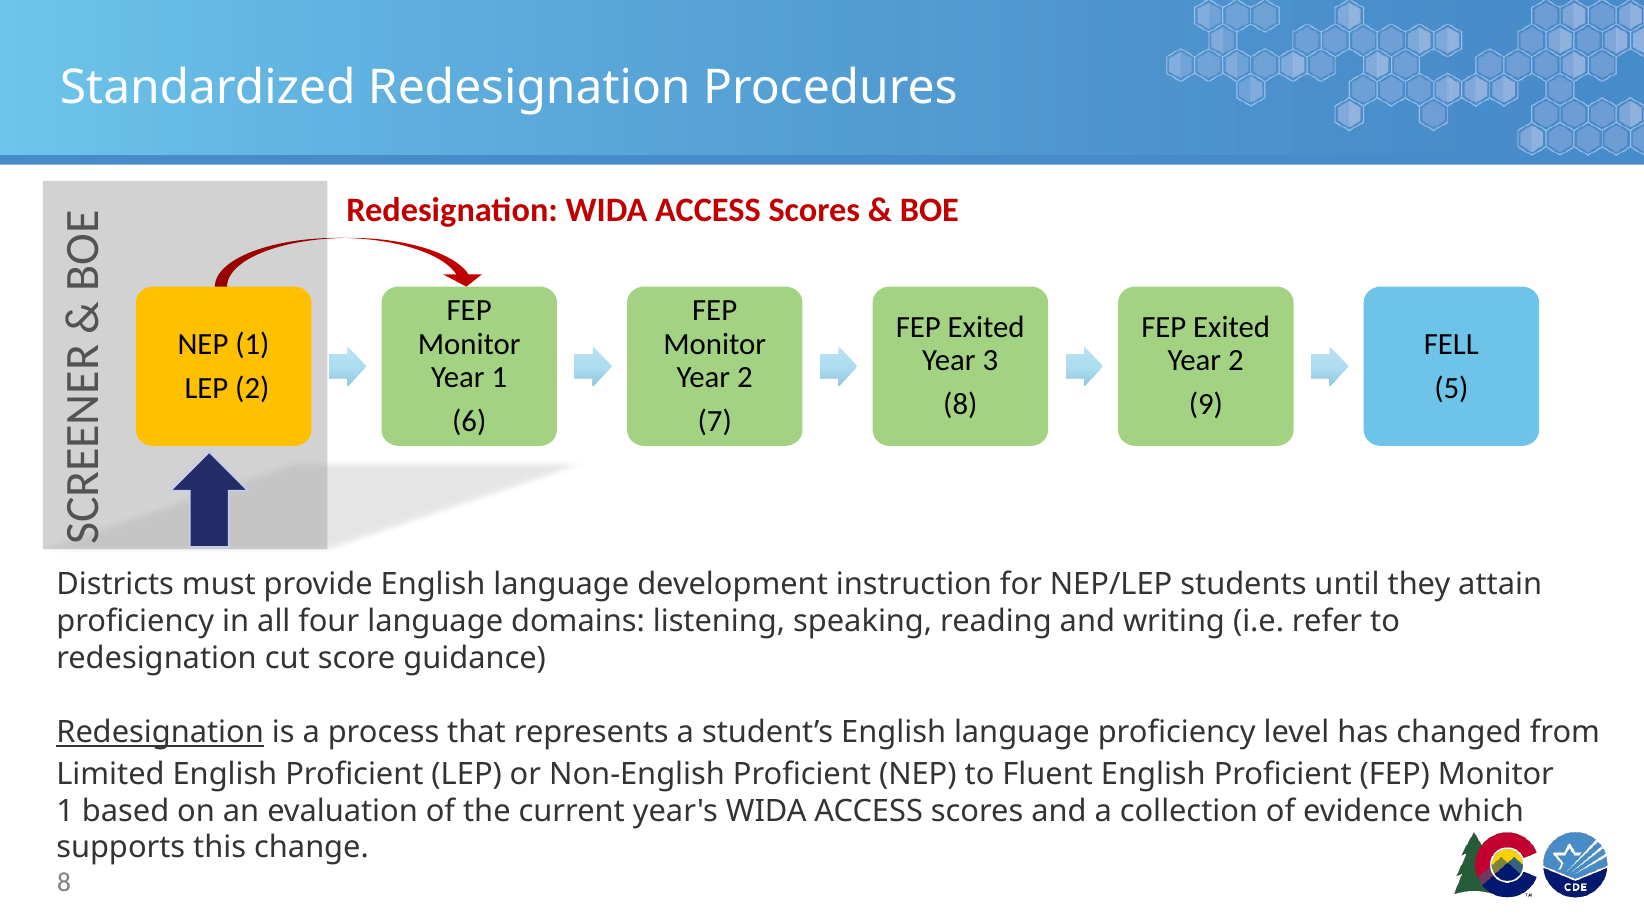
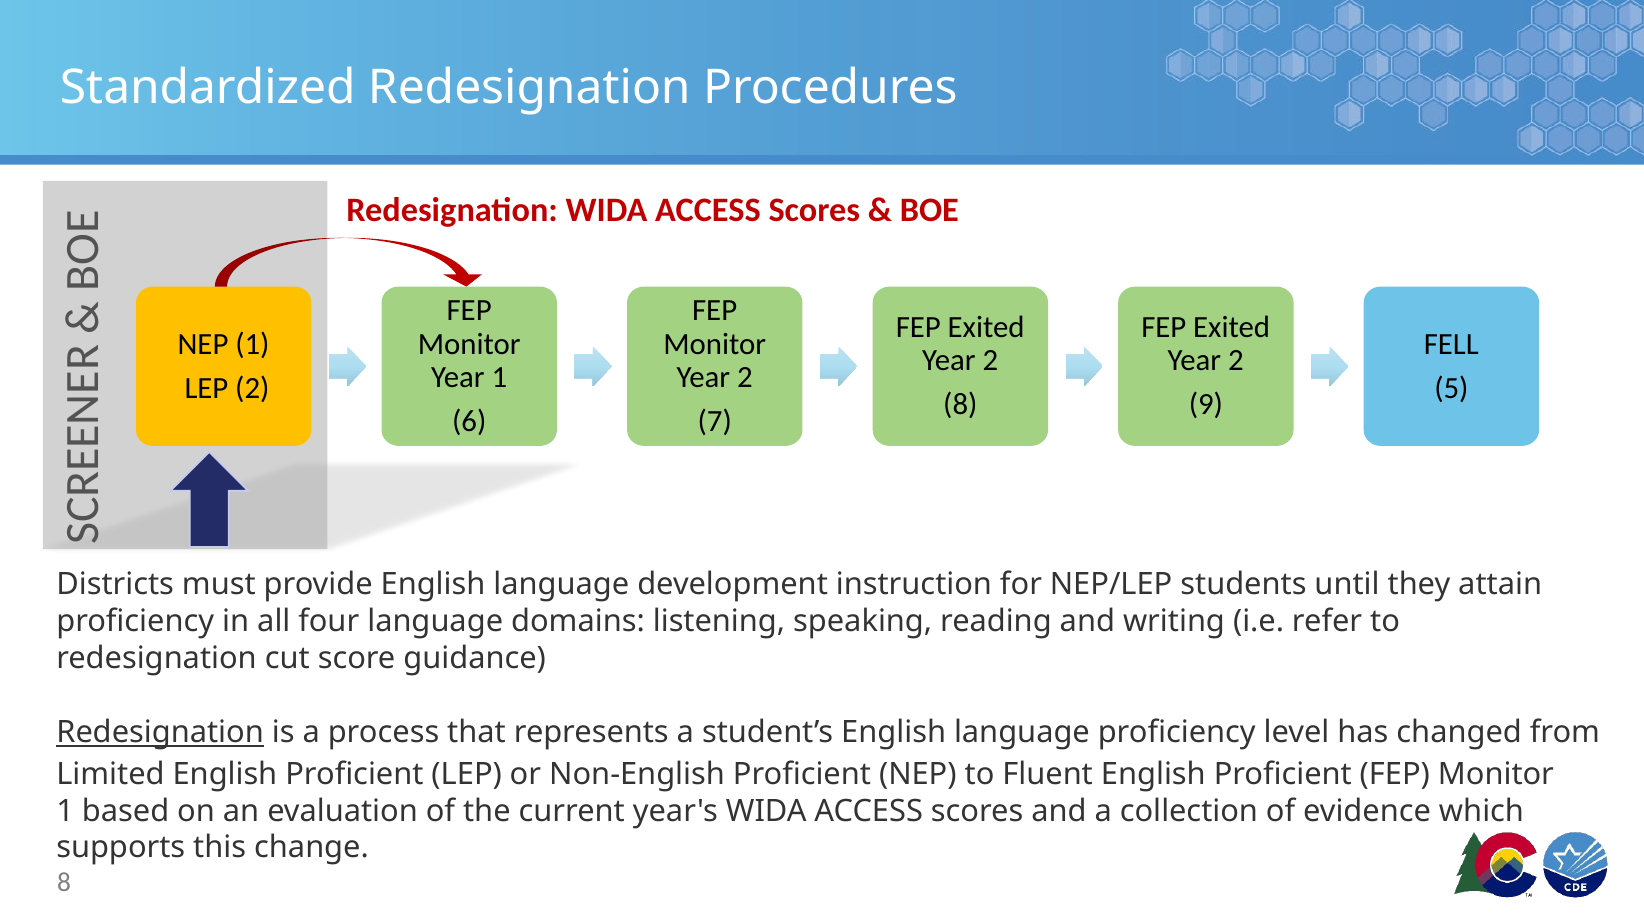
3 at (991, 361): 3 -> 2
